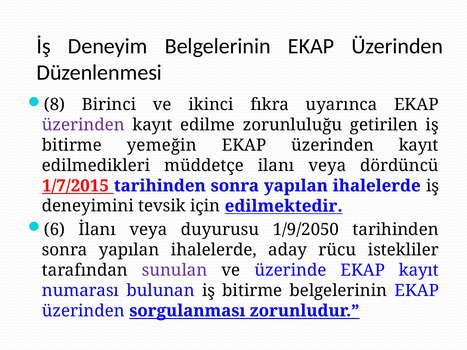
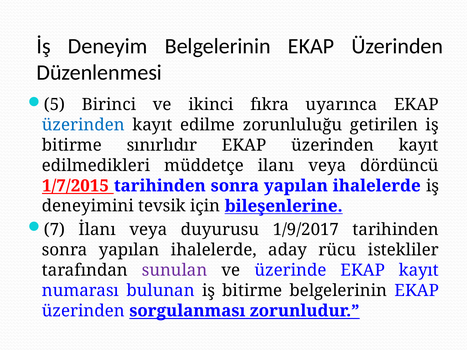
8: 8 -> 5
üzerinden at (83, 125) colour: purple -> blue
yemeğin: yemeğin -> sınırlıdır
edilmektedir: edilmektedir -> bileşenlerine
6: 6 -> 7
1/9/2050: 1/9/2050 -> 1/9/2017
